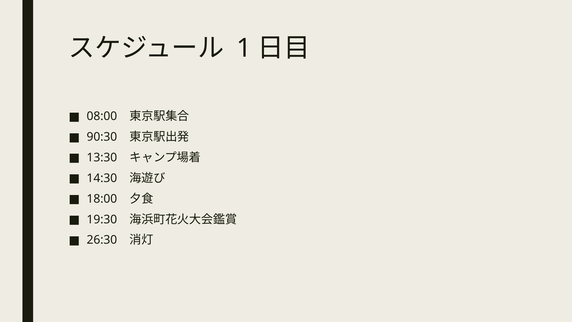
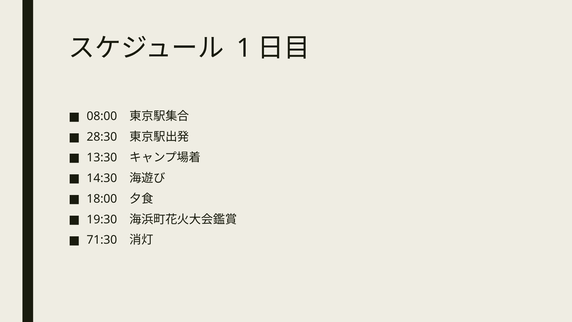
90:30: 90:30 -> 28:30
26:30: 26:30 -> 71:30
